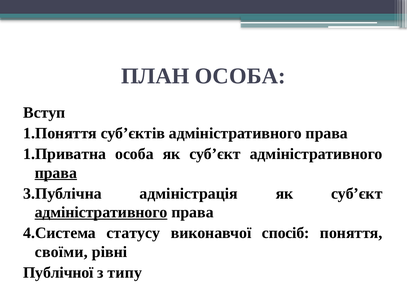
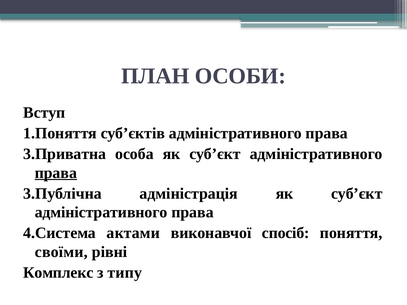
ПЛАН ОСОБА: ОСОБА -> ОСОБИ
1.Приватна: 1.Приватна -> 3.Приватна
адміністративного at (101, 213) underline: present -> none
статусу: статусу -> актами
Публічної: Публічної -> Комплекс
